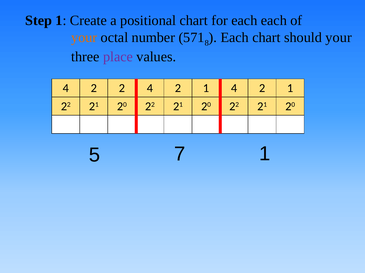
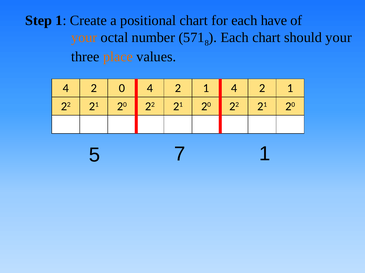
each each: each -> have
place colour: purple -> orange
2 2: 2 -> 0
